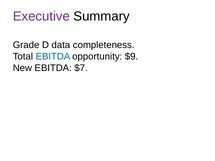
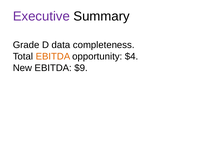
EBITDA at (53, 57) colour: blue -> orange
$9: $9 -> $4
$7: $7 -> $9
